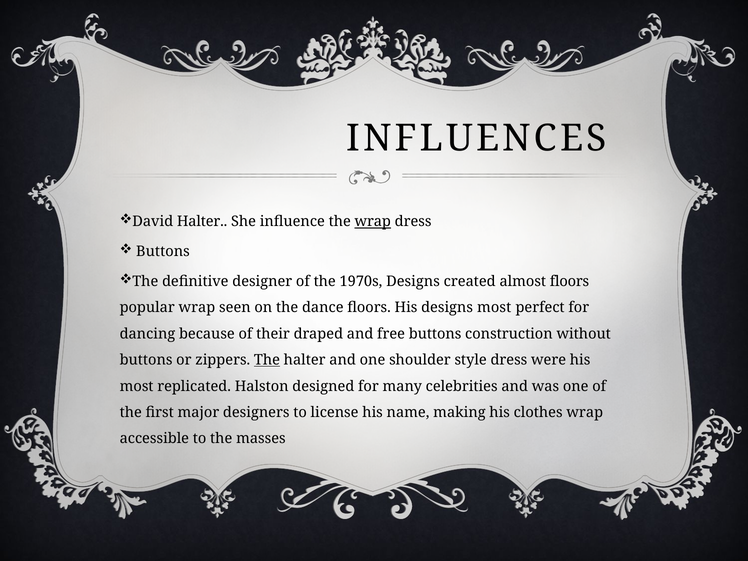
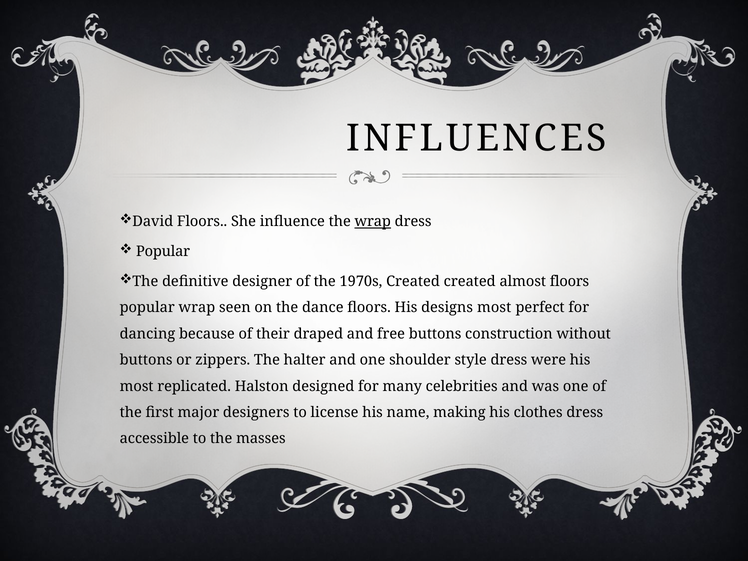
David Halter: Halter -> Floors
Buttons at (163, 252): Buttons -> Popular
1970s Designs: Designs -> Created
The at (267, 360) underline: present -> none
clothes wrap: wrap -> dress
